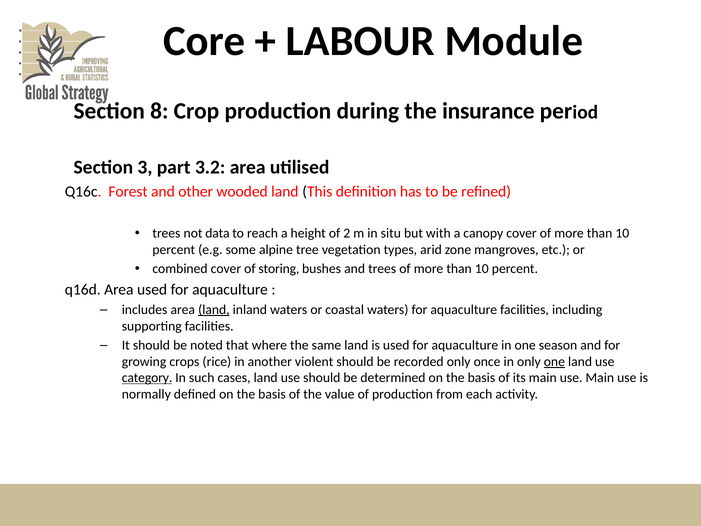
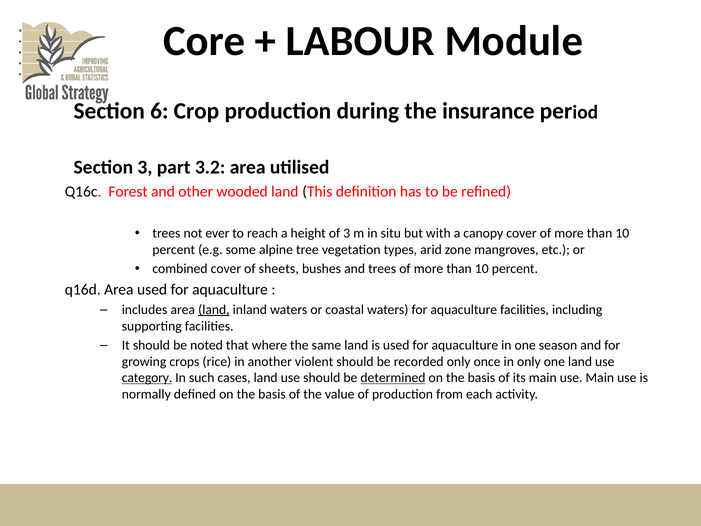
8: 8 -> 6
data: data -> ever
of 2: 2 -> 3
storing: storing -> sheets
one at (554, 361) underline: present -> none
determined underline: none -> present
